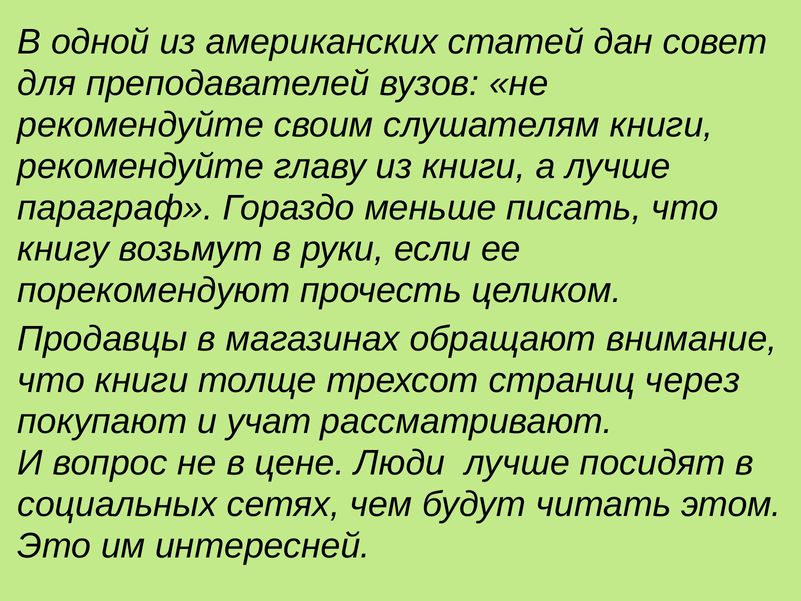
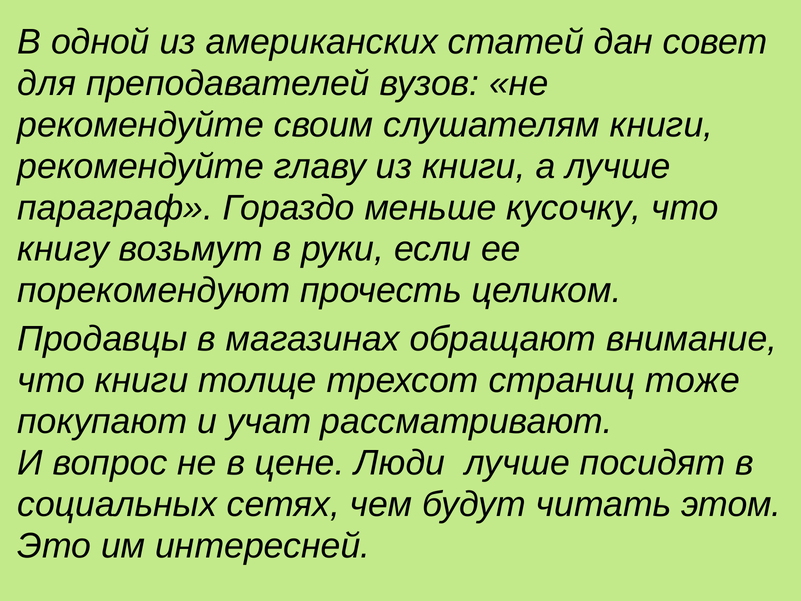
писать: писать -> кусочку
через: через -> тоже
